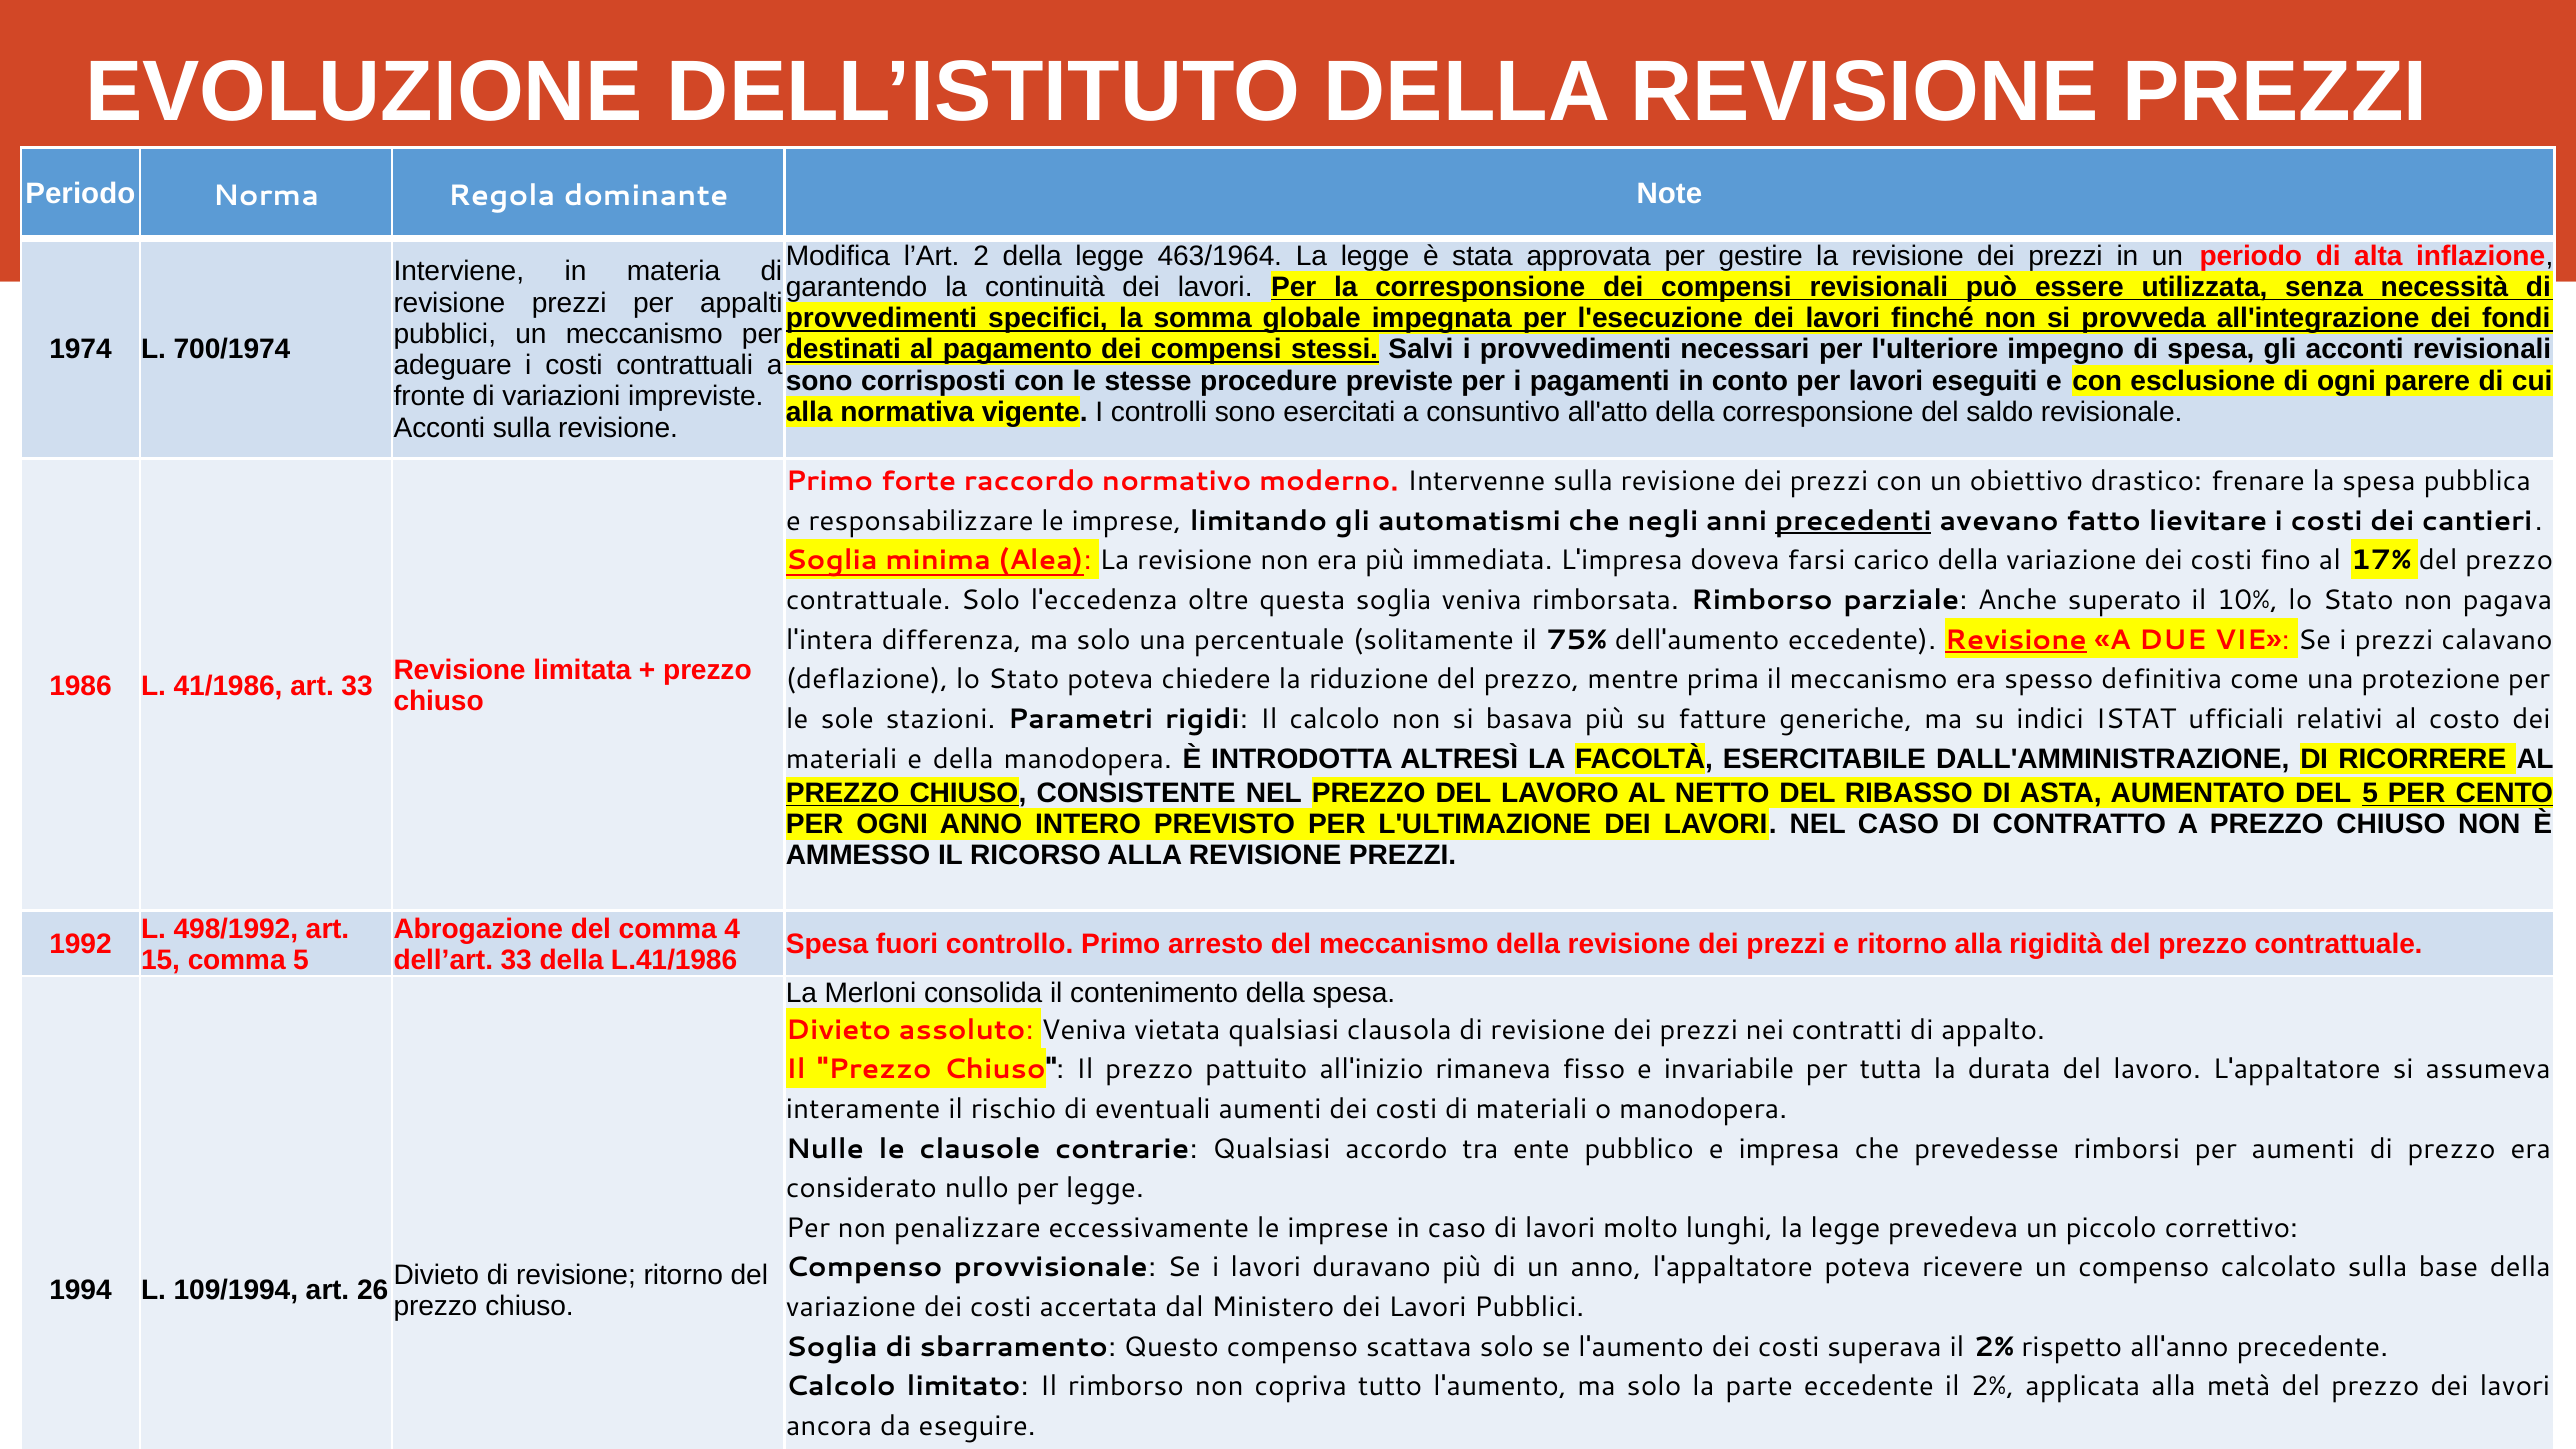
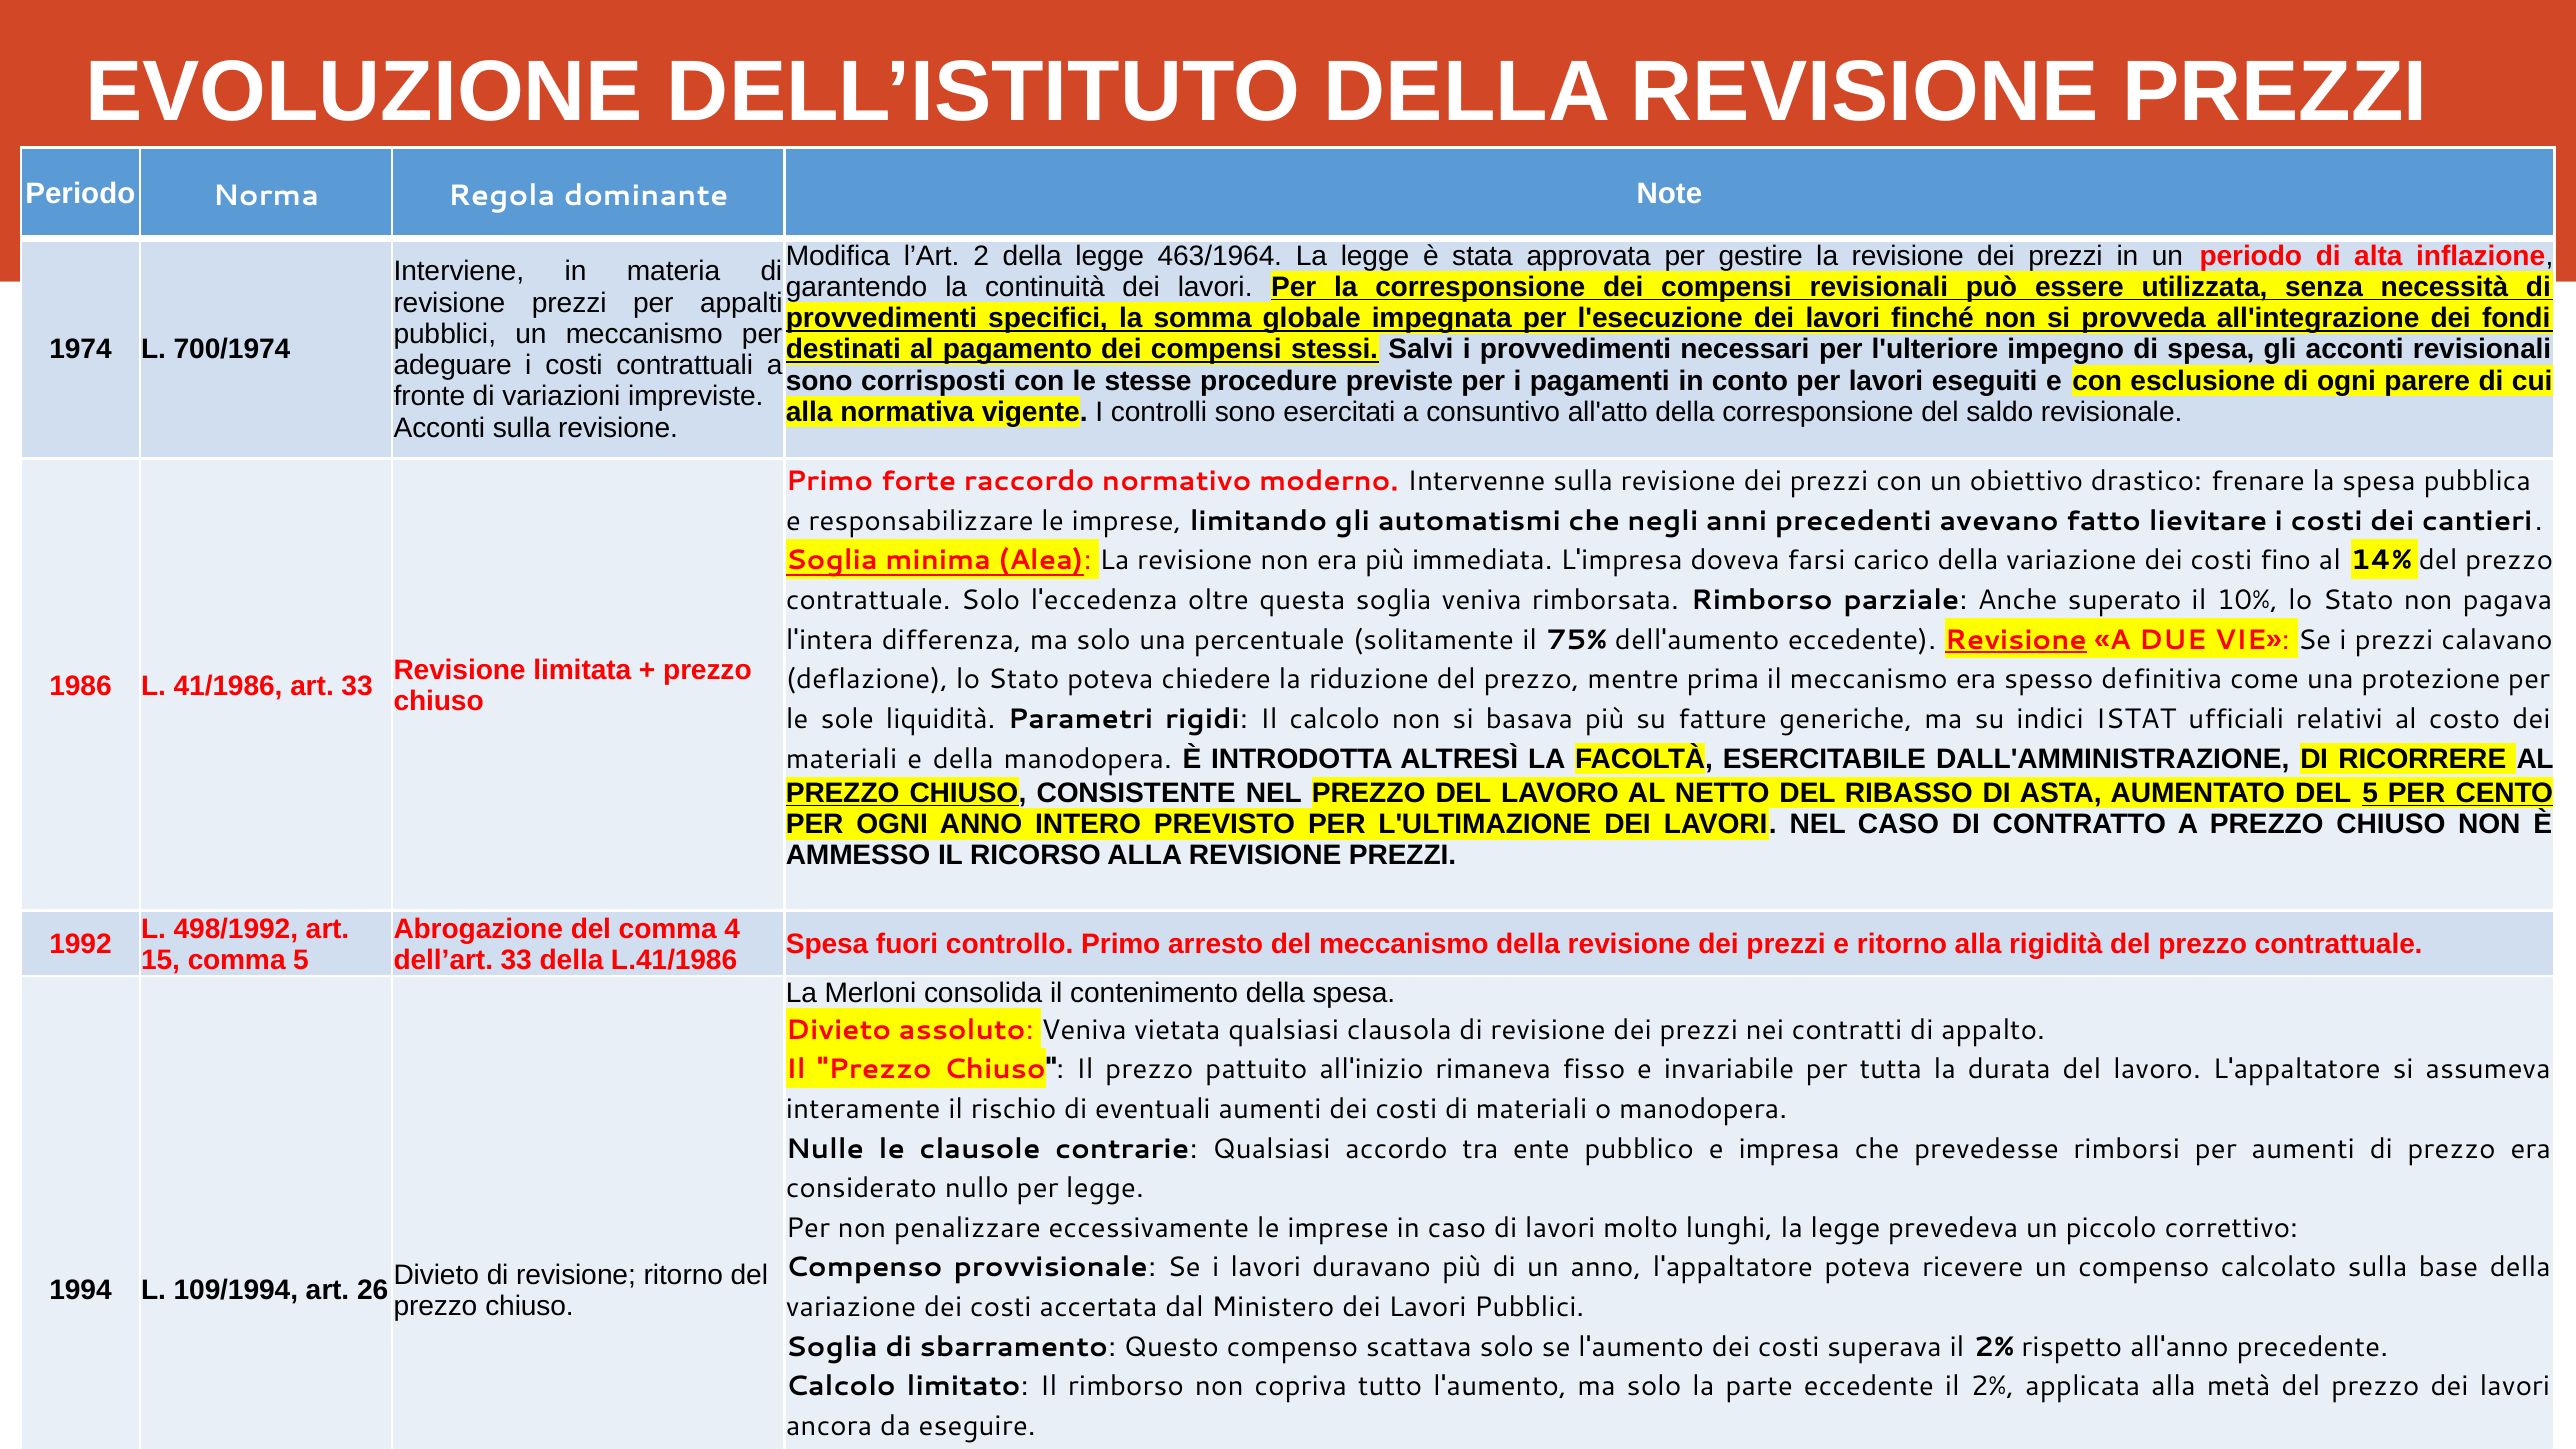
precedenti at (1853, 521) underline: present -> none
17%: 17% -> 14%
stazioni: stazioni -> liquidità
